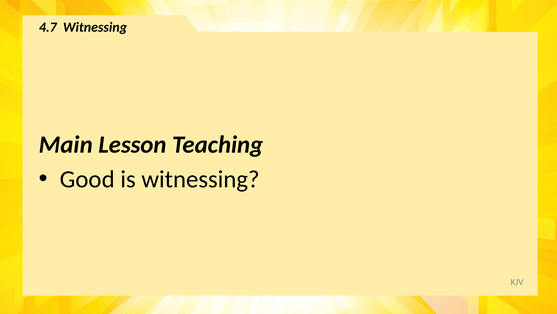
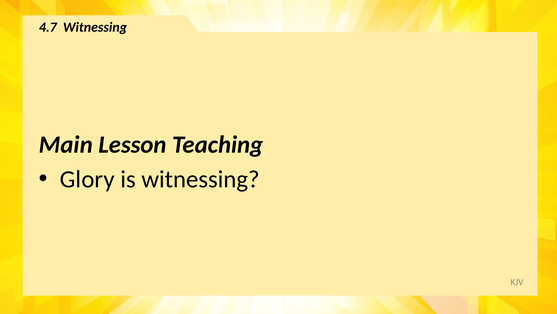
Good: Good -> Glory
